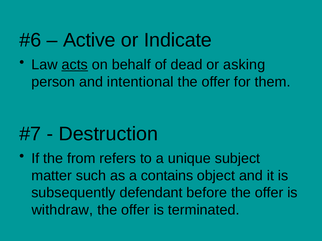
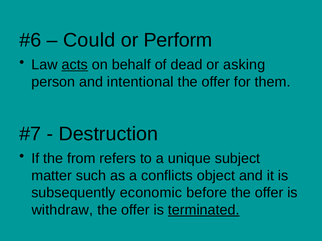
Active: Active -> Could
Indicate: Indicate -> Perform
contains: contains -> conflicts
defendant: defendant -> economic
terminated underline: none -> present
